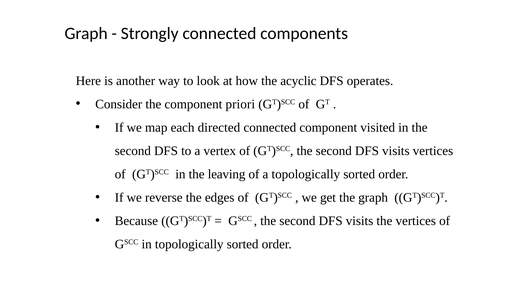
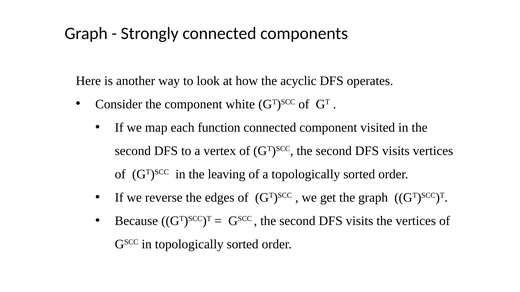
priori: priori -> white
directed: directed -> function
